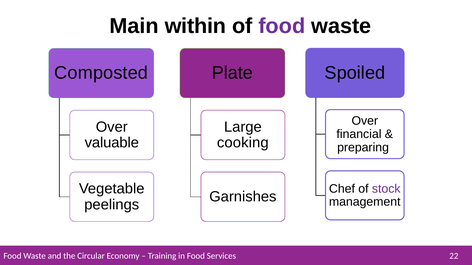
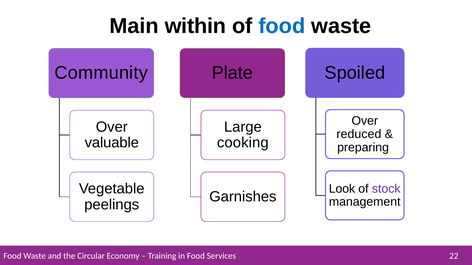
food at (282, 26) colour: purple -> blue
Composted: Composted -> Community
financial: financial -> reduced
Chef: Chef -> Look
